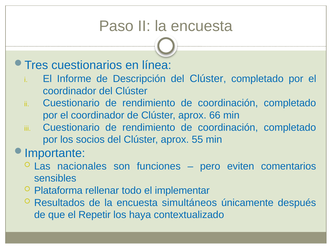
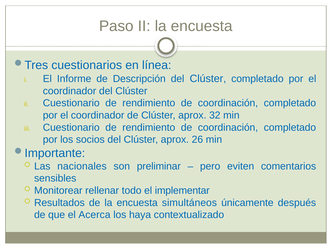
66: 66 -> 32
55: 55 -> 26
funciones: funciones -> preliminar
Plataforma: Plataforma -> Monitorear
Repetir: Repetir -> Acerca
